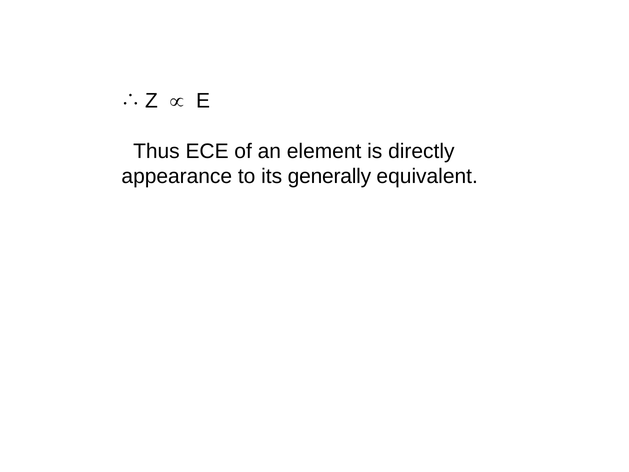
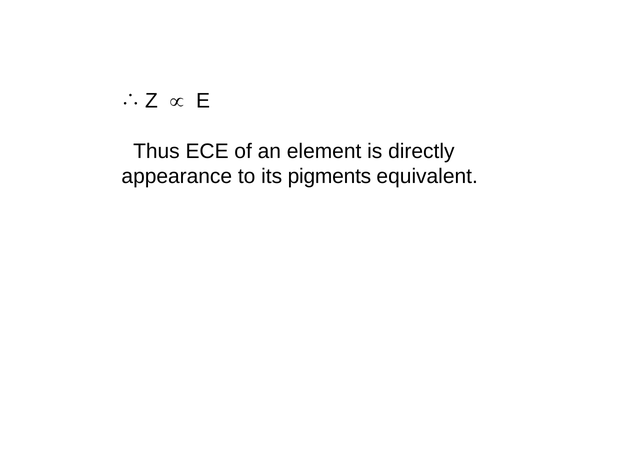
generally: generally -> pigments
